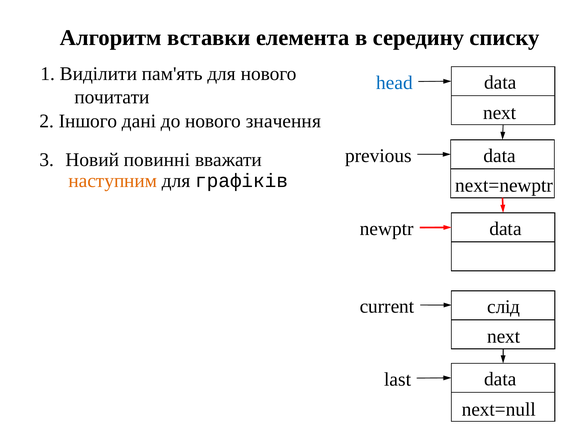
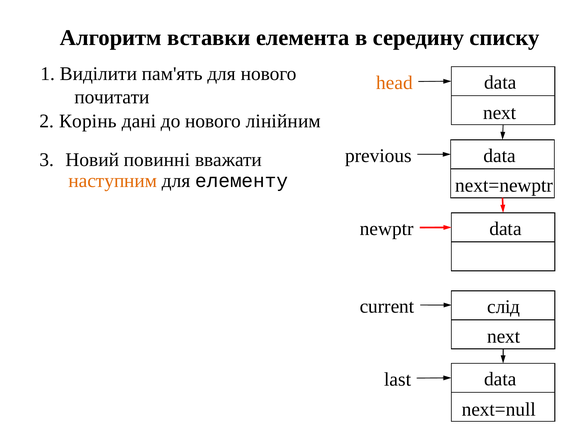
head colour: blue -> orange
Іншого: Іншого -> Корінь
значення: значення -> лінійним
графіків: графіків -> елементу
